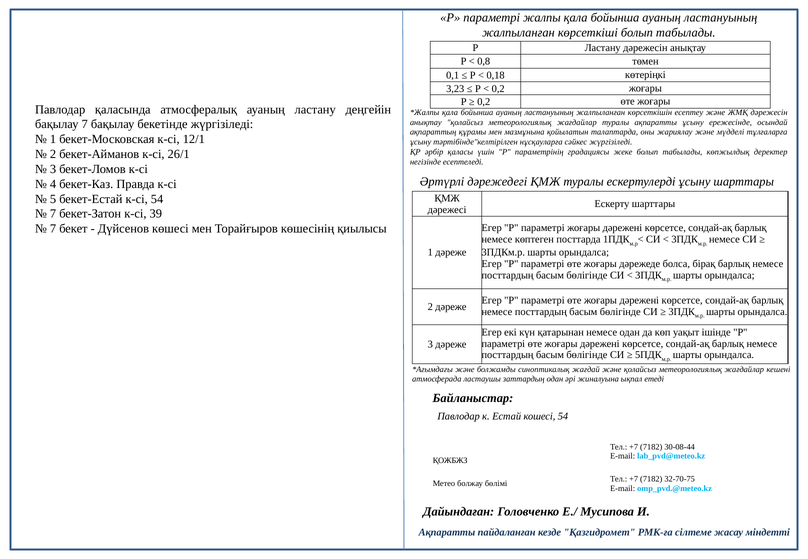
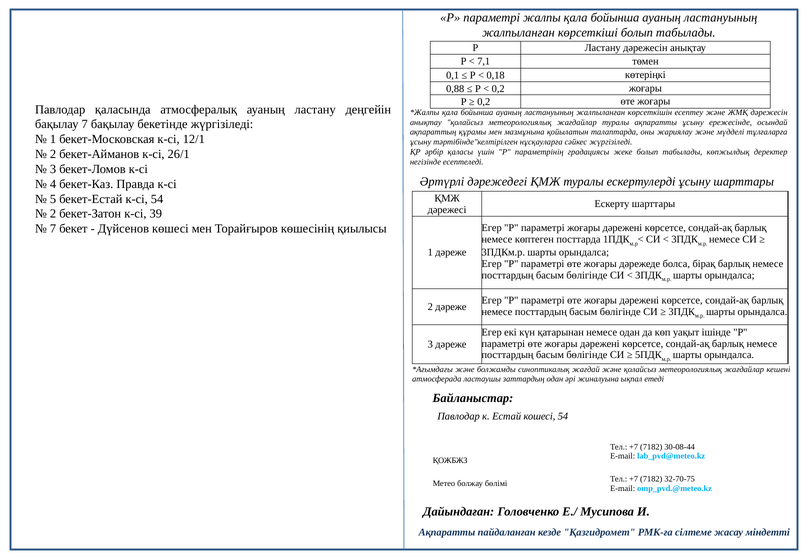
0,8: 0,8 -> 7,1
3,23: 3,23 -> 0,88
7 at (53, 214): 7 -> 2
